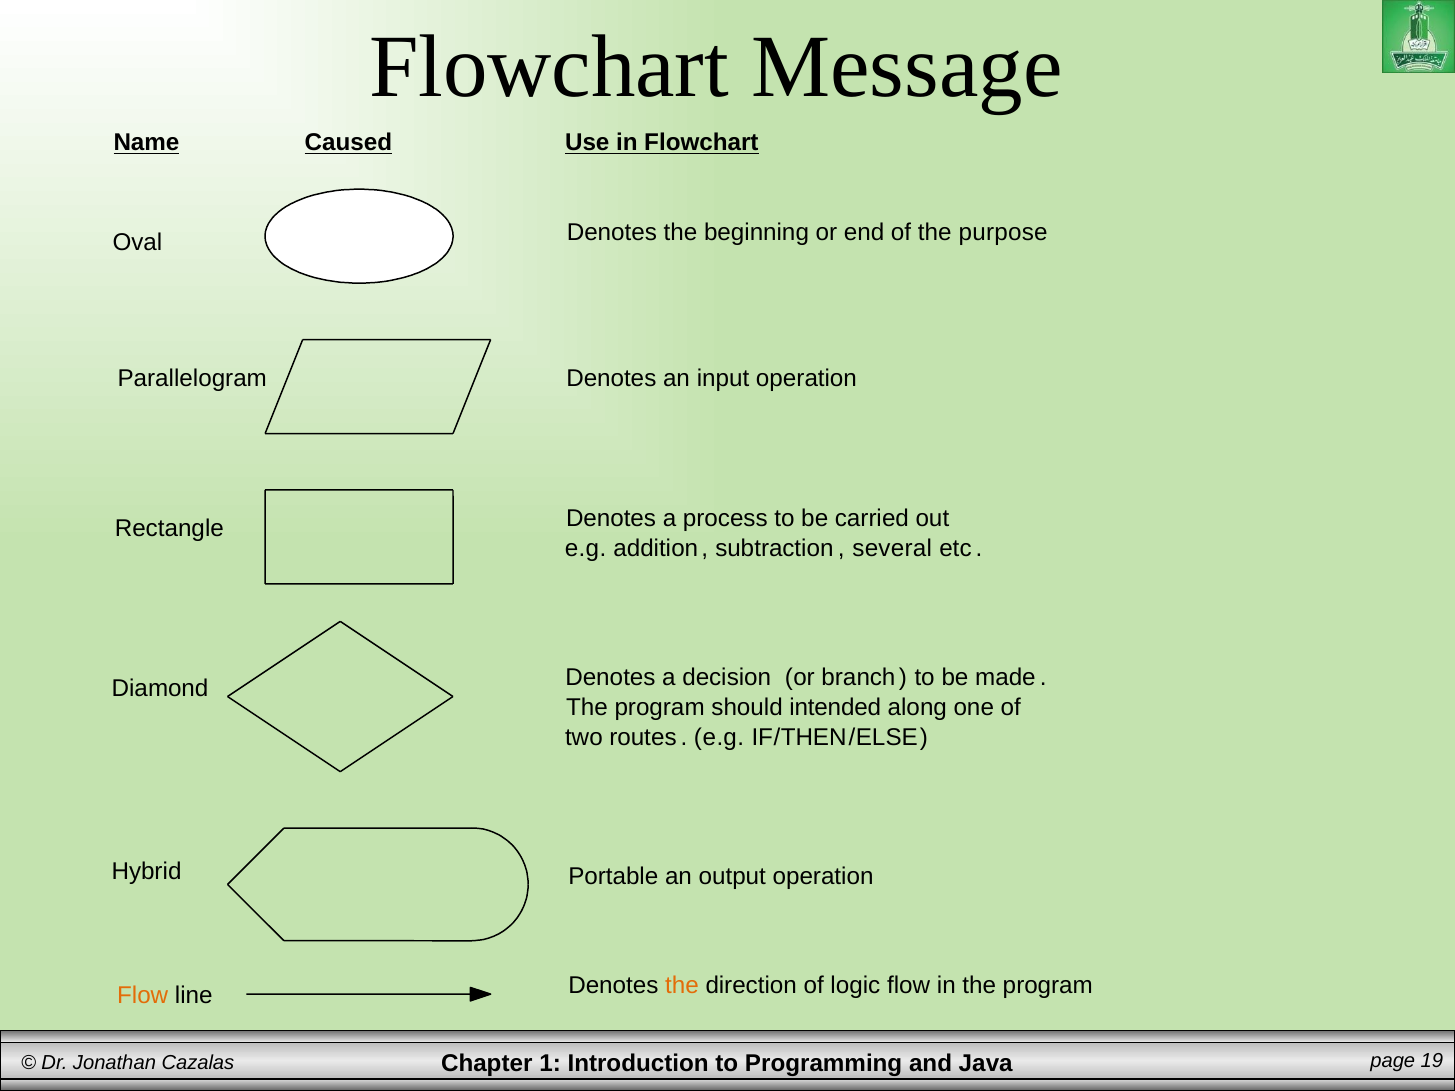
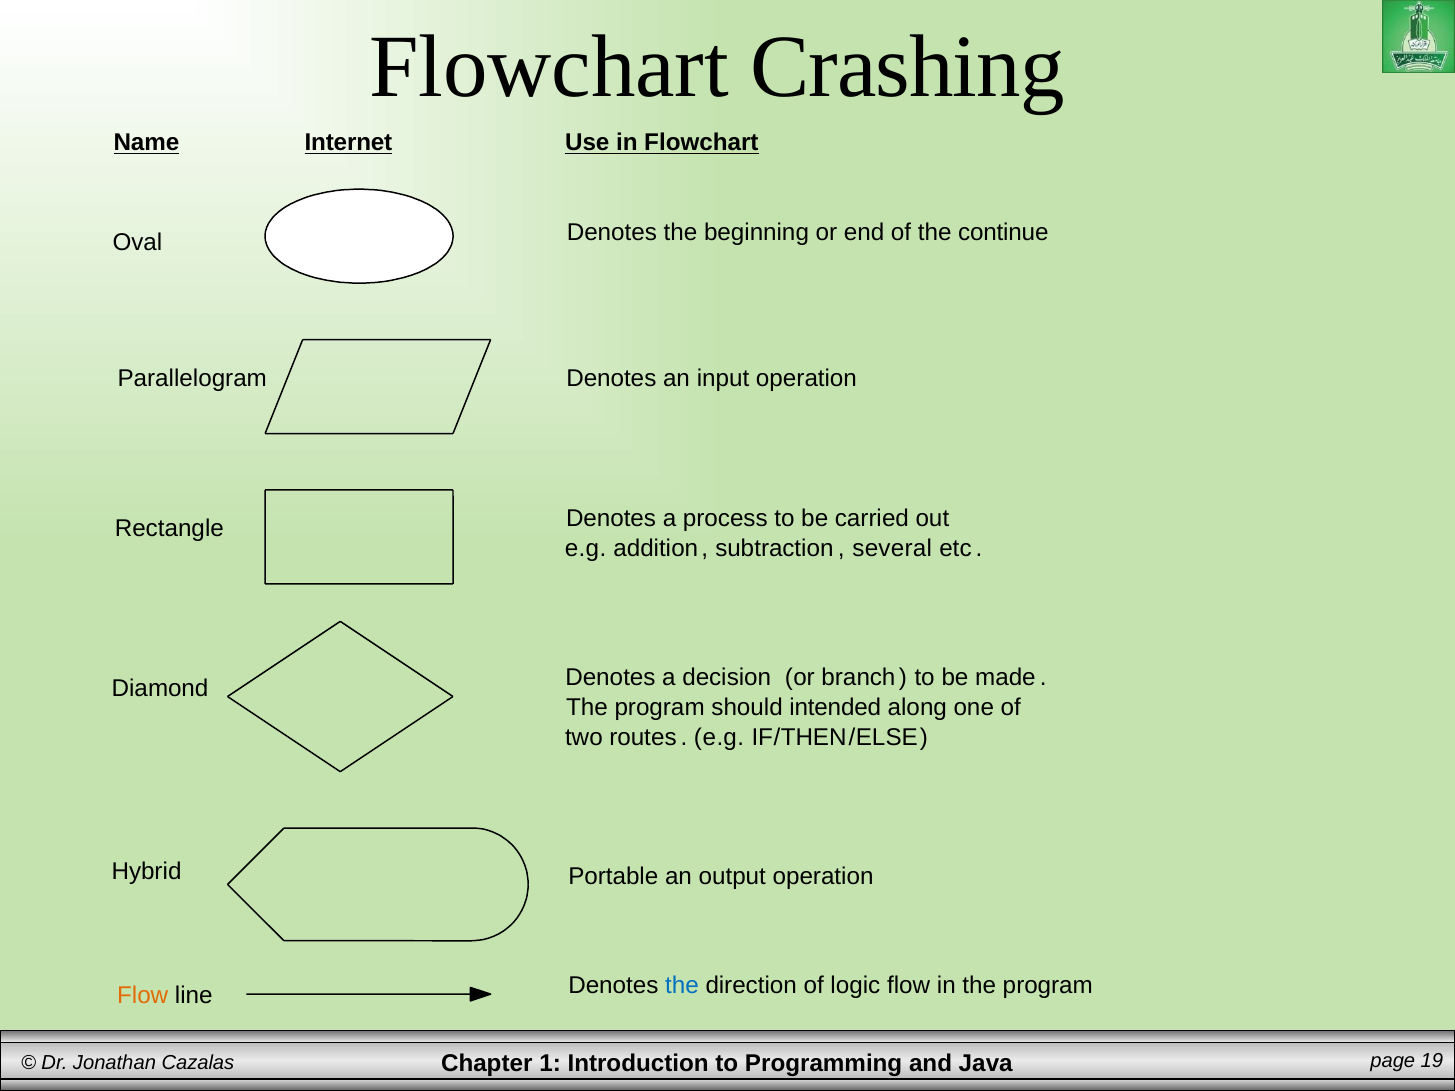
Message: Message -> Crashing
Caused: Caused -> Internet
purpose: purpose -> continue
the at (682, 986) colour: orange -> blue
